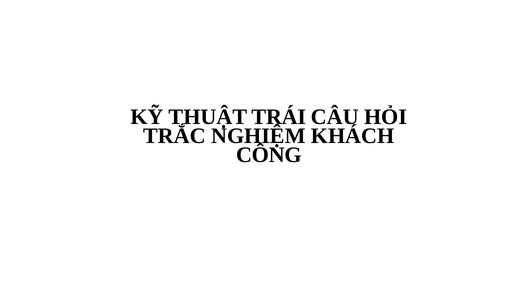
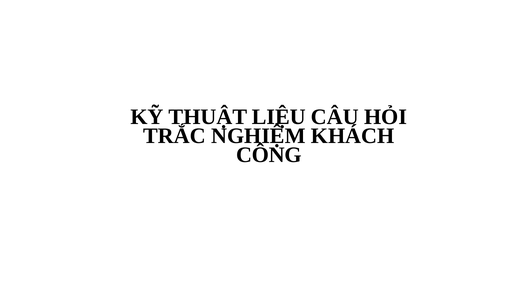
TRÁI: TRÁI -> LIỆU
